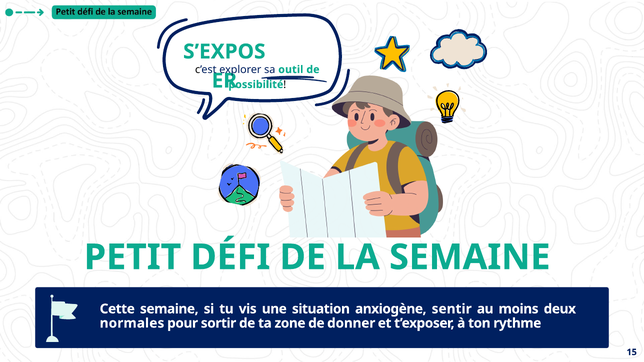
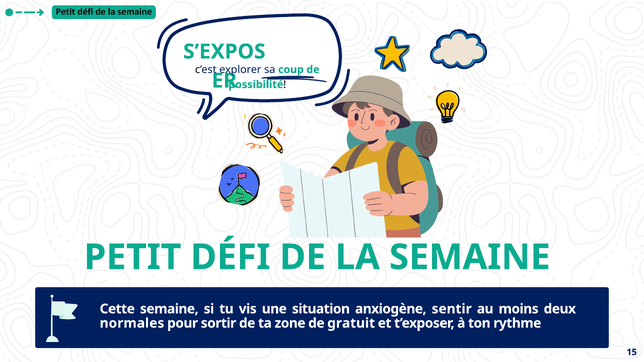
outil: outil -> coup
donner: donner -> gratuit
